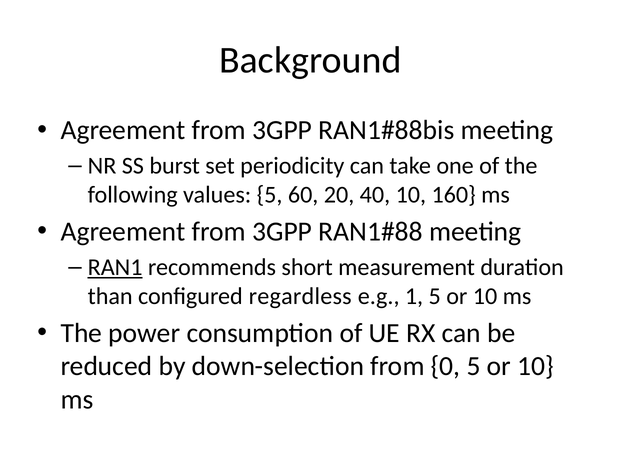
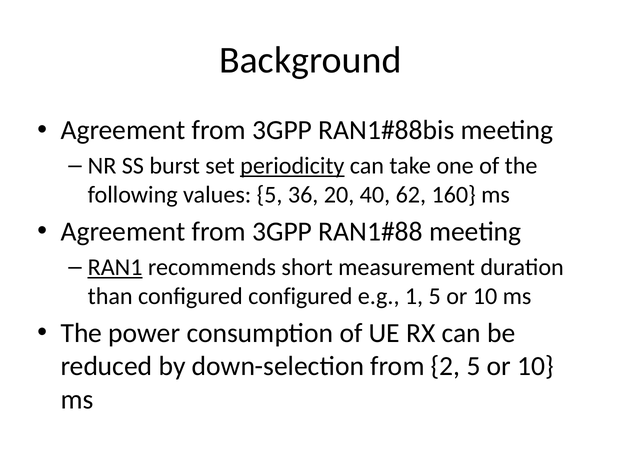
periodicity underline: none -> present
60: 60 -> 36
40 10: 10 -> 62
configured regardless: regardless -> configured
0: 0 -> 2
